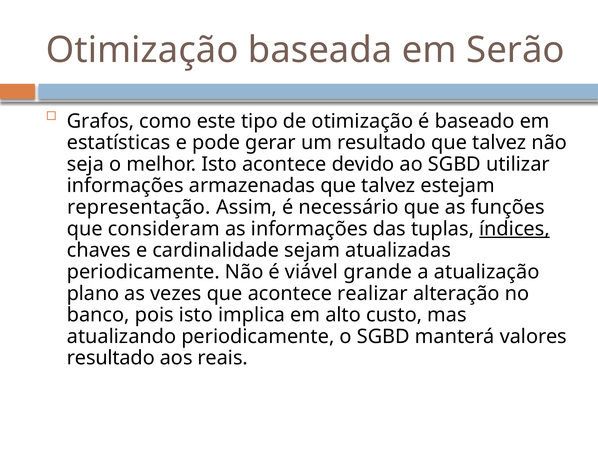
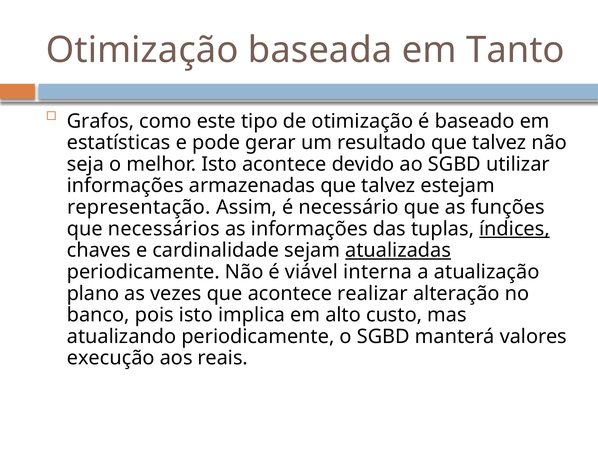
Serão: Serão -> Tanto
consideram: consideram -> necessários
atualizadas underline: none -> present
grande: grande -> interna
resultado at (111, 358): resultado -> execução
